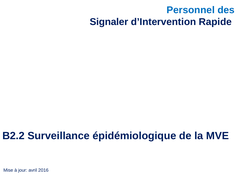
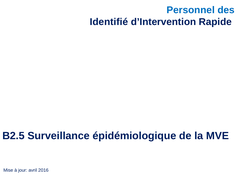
Signaler: Signaler -> Identifié
B2.2: B2.2 -> B2.5
